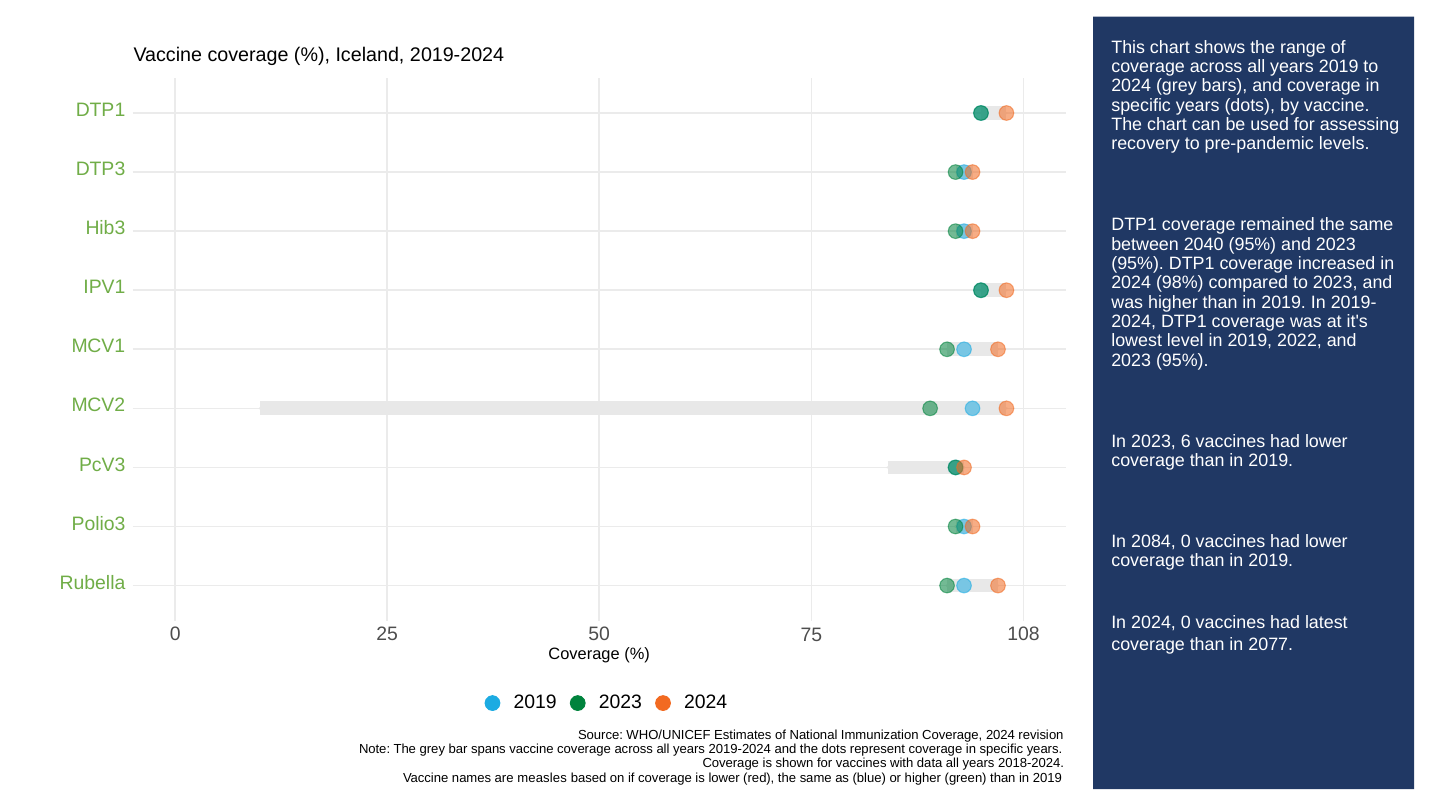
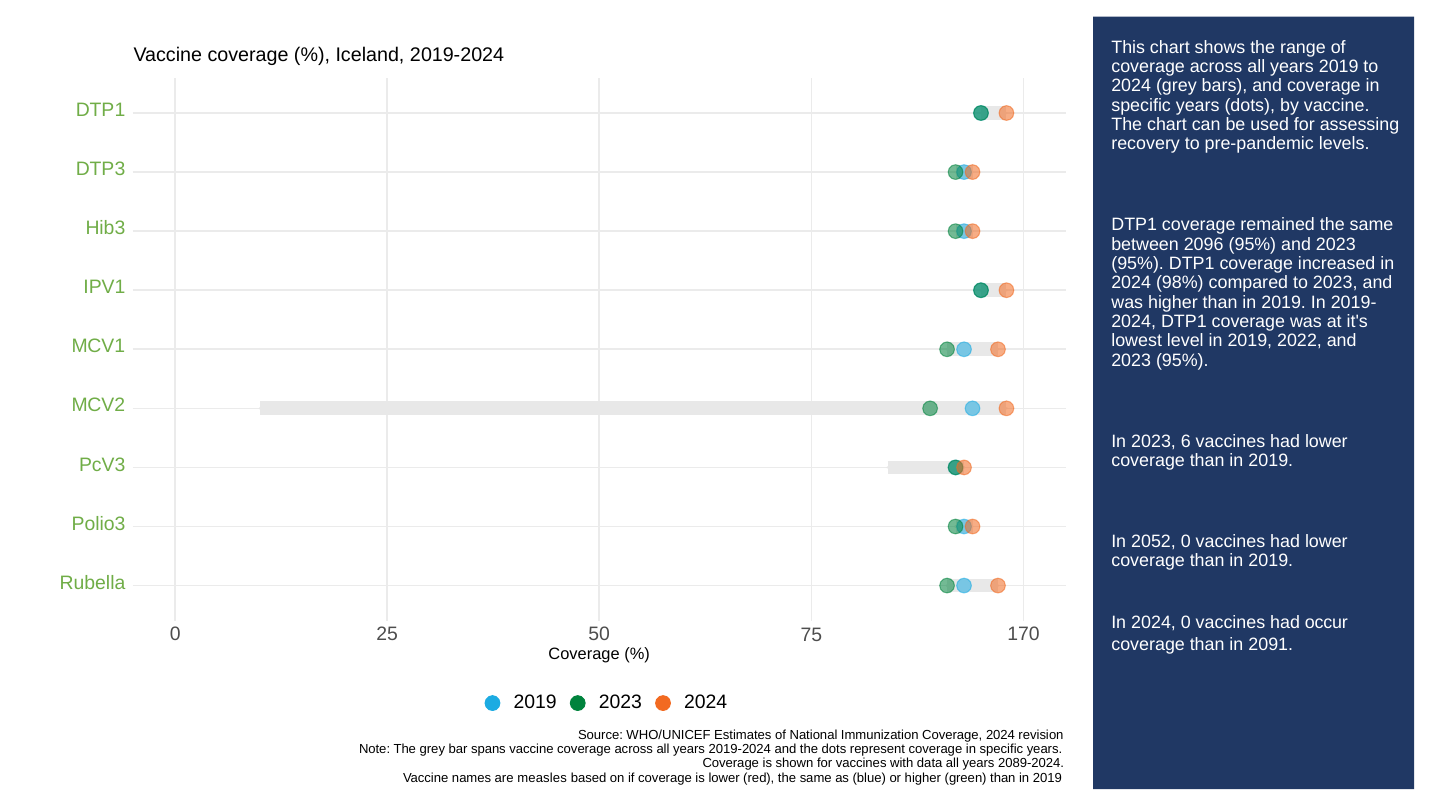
2040: 2040 -> 2096
2084: 2084 -> 2052
latest: latest -> occur
108: 108 -> 170
2077: 2077 -> 2091
2018-2024: 2018-2024 -> 2089-2024
